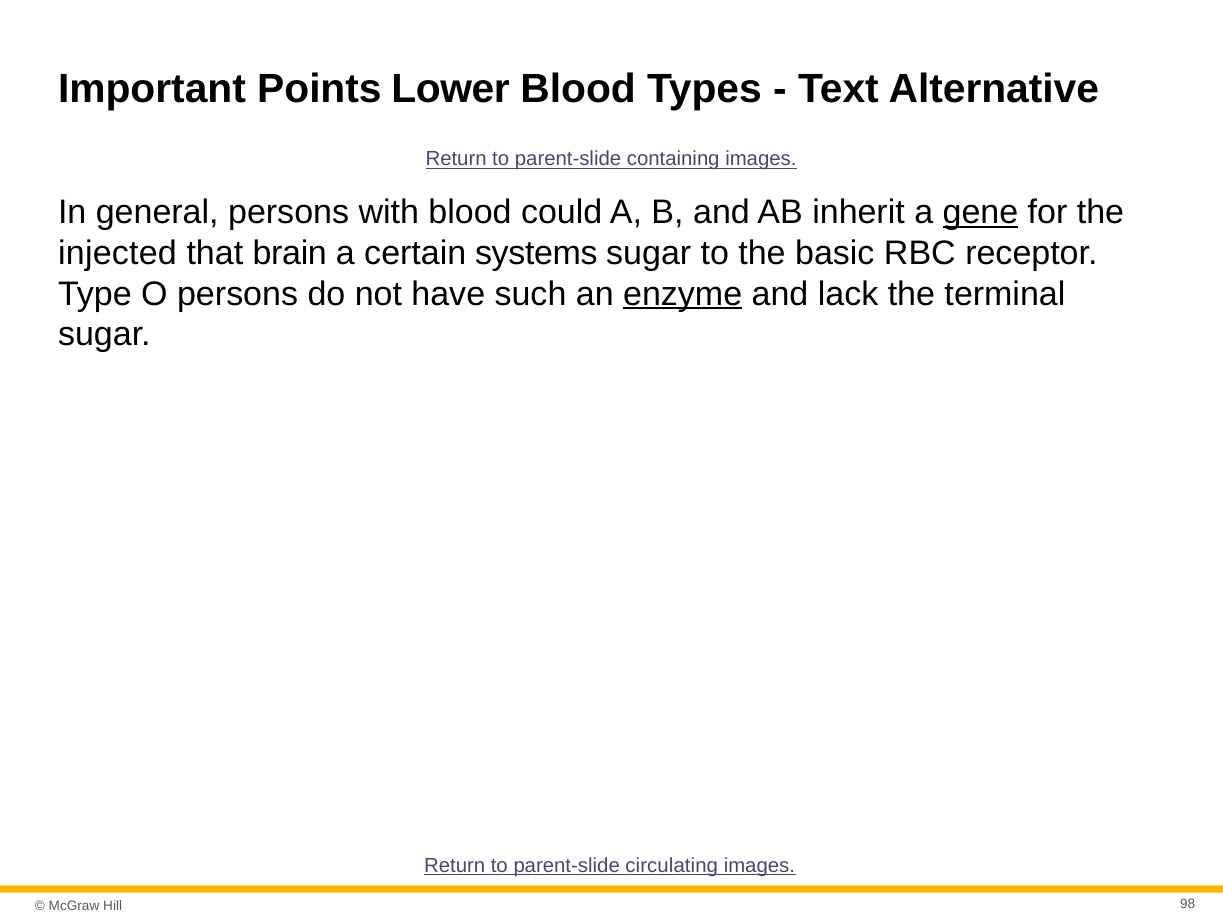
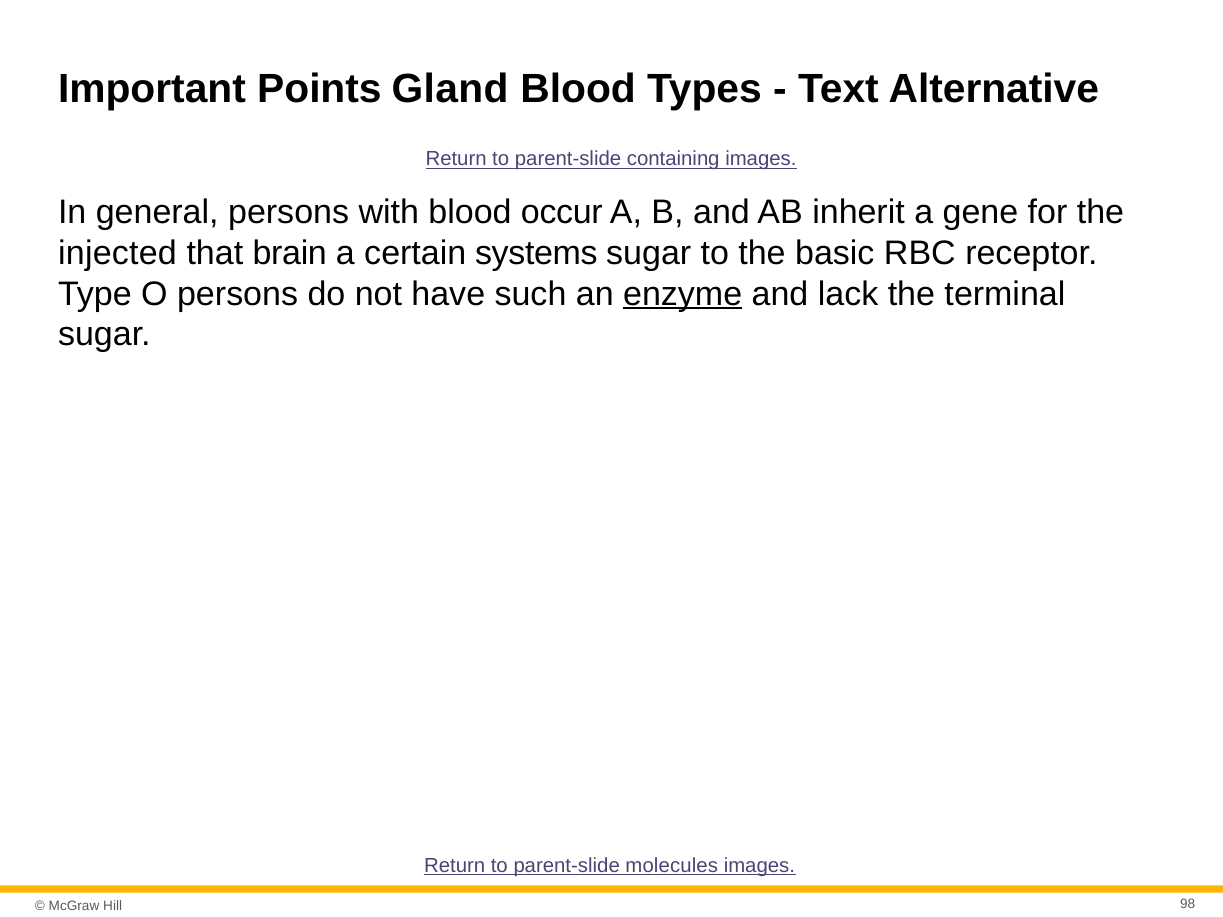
Lower: Lower -> Gland
could: could -> occur
gene underline: present -> none
circulating: circulating -> molecules
